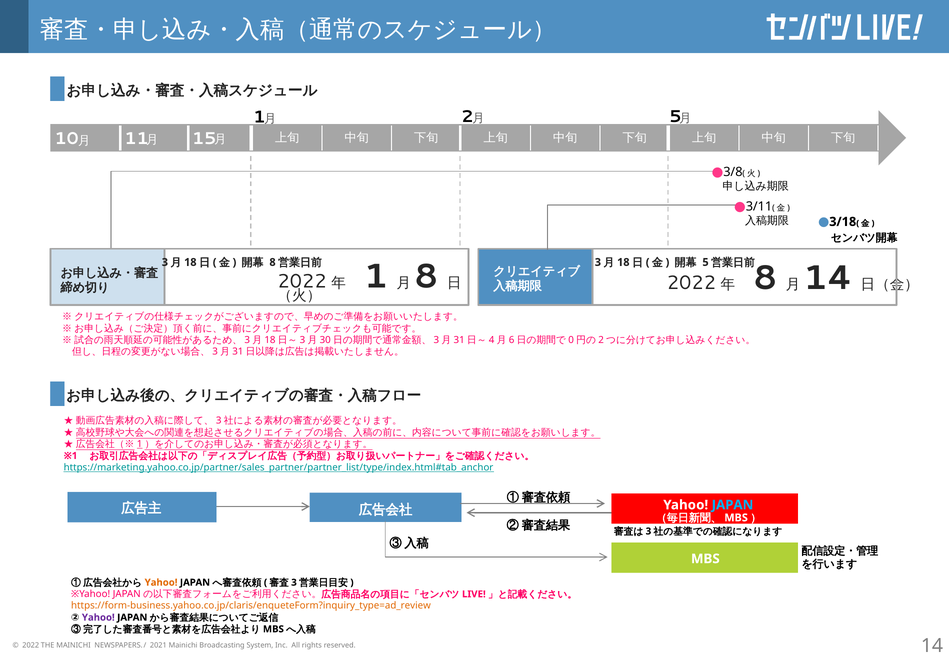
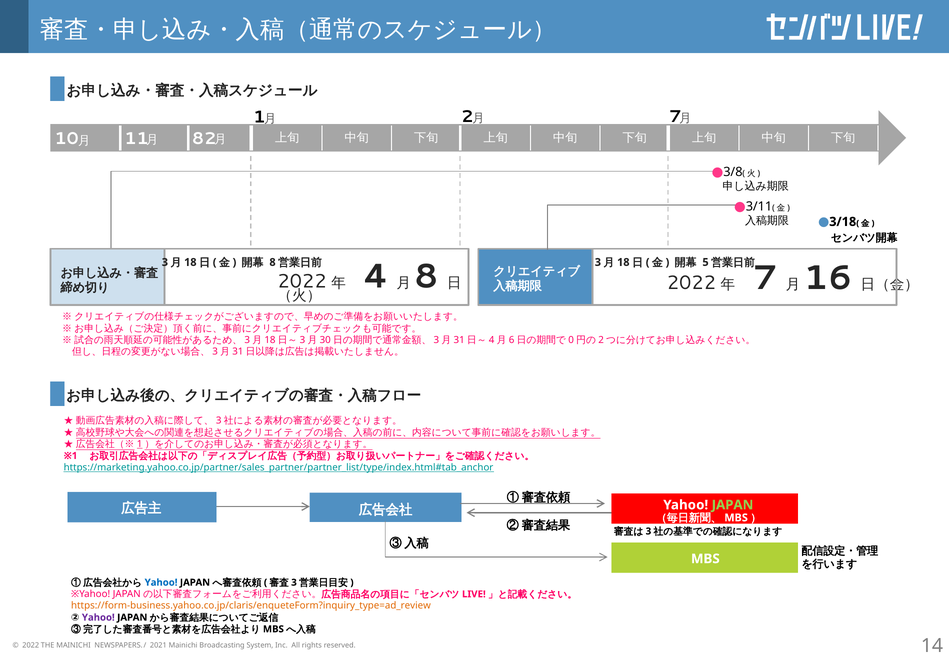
5 at (675, 117): 5 -> 7
15: 15 -> 82
1 at (376, 276): 1 -> 4
8 at (765, 278): 8 -> 7
14 at (828, 278): 14 -> 16
JAPAN colour: light blue -> light green
Yahoo at (161, 582) colour: orange -> blue
